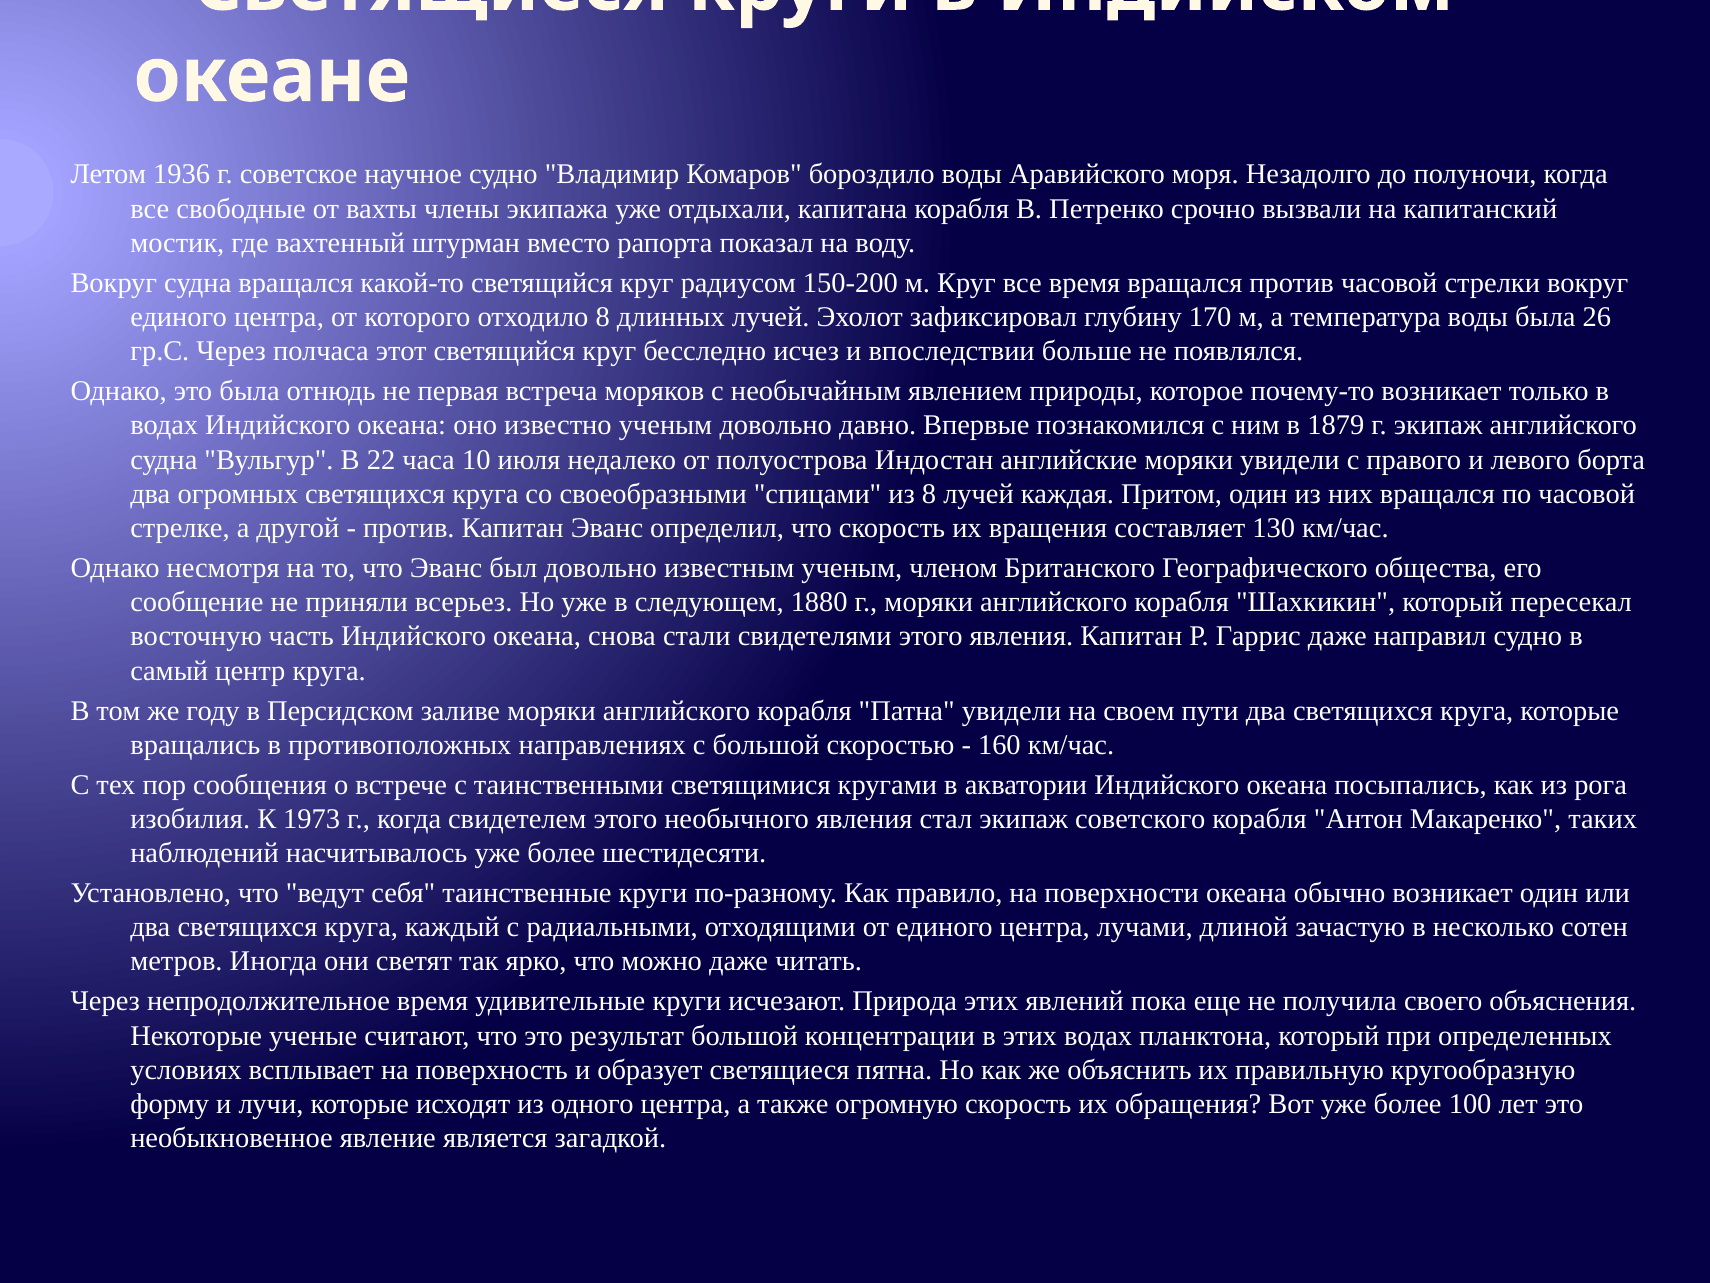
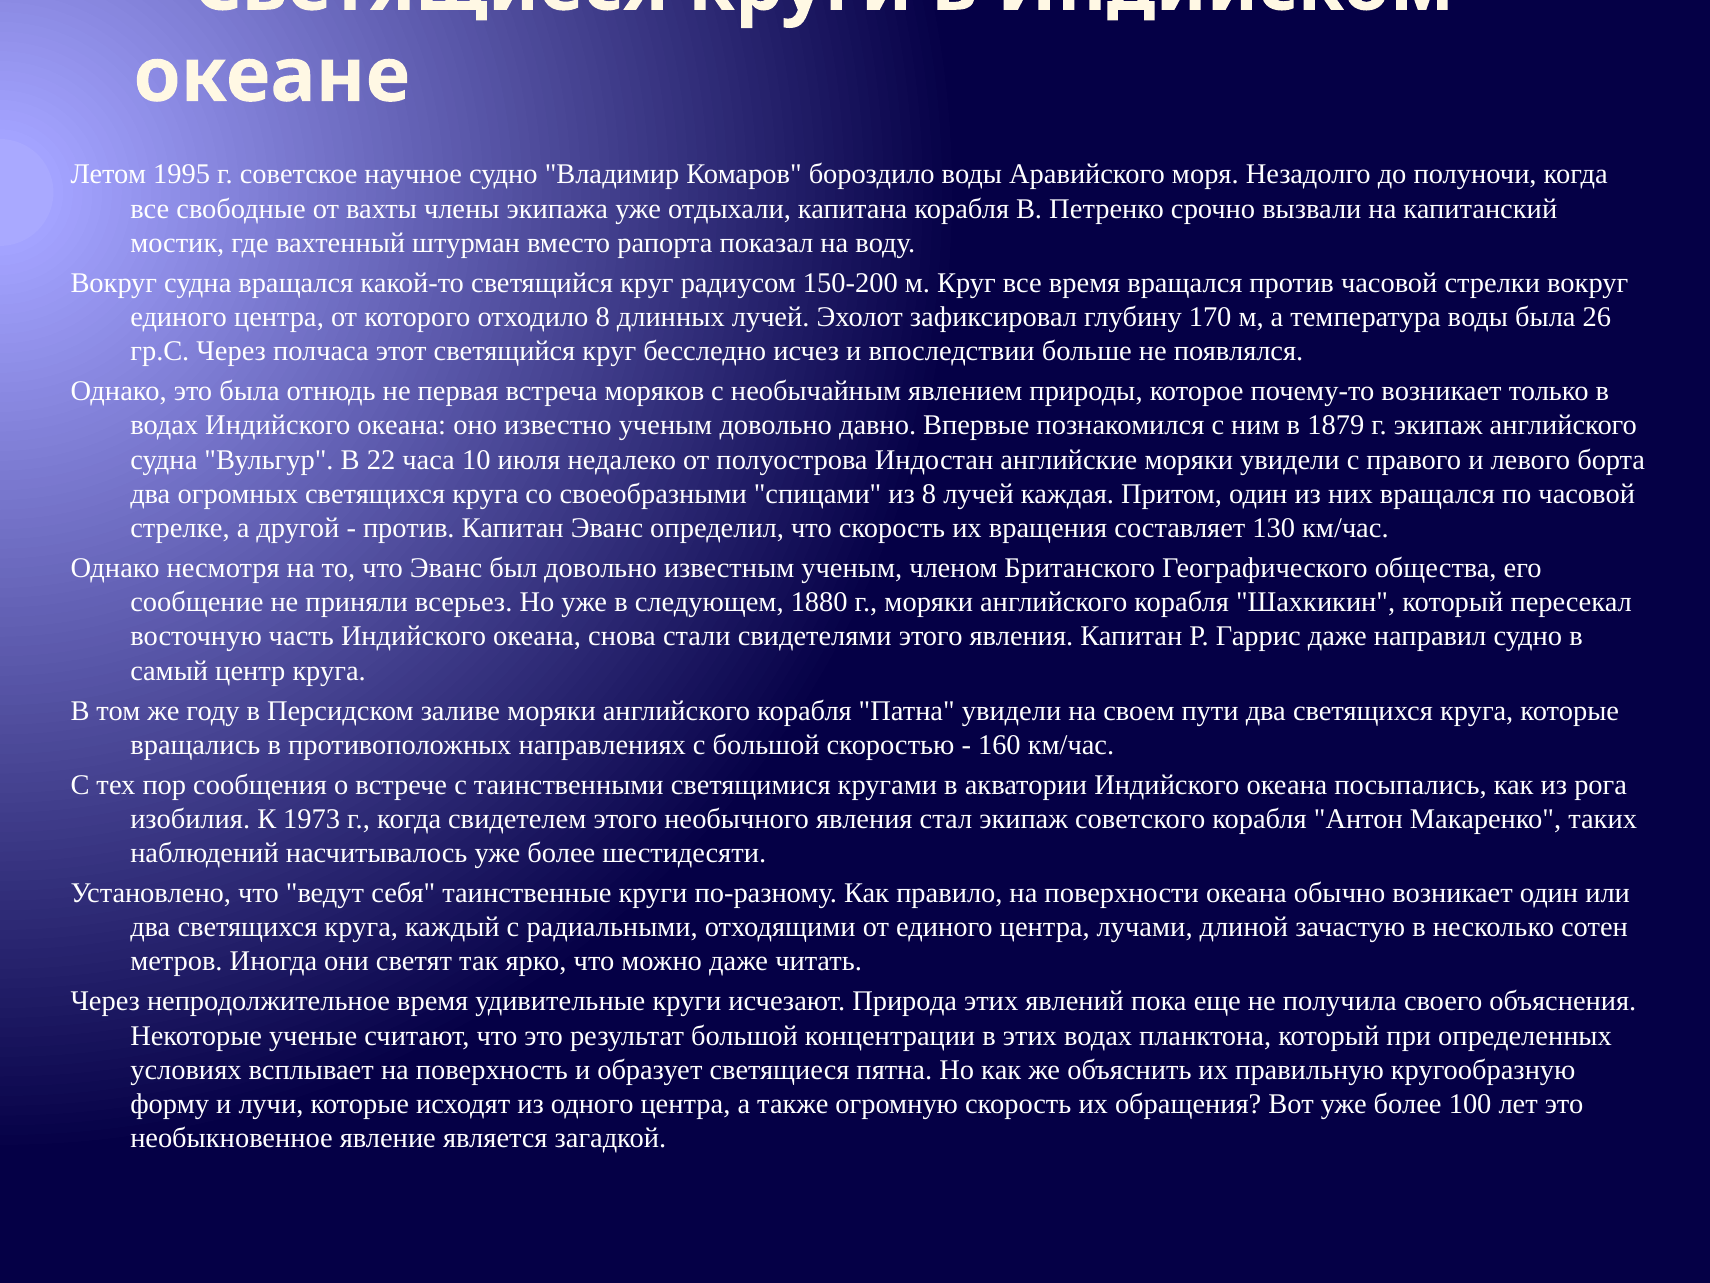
1936: 1936 -> 1995
